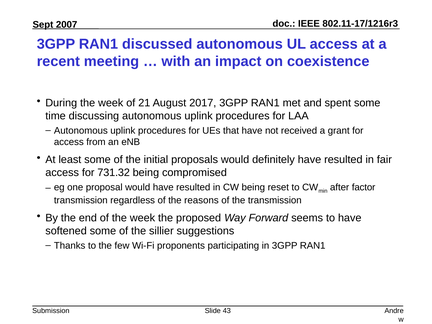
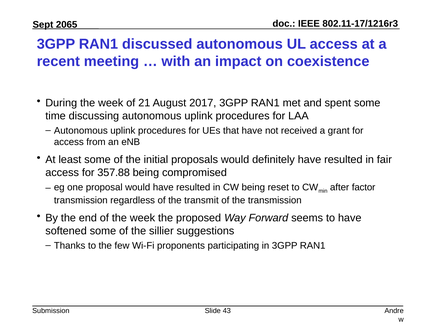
2007: 2007 -> 2065
731.32: 731.32 -> 357.88
reasons: reasons -> transmit
